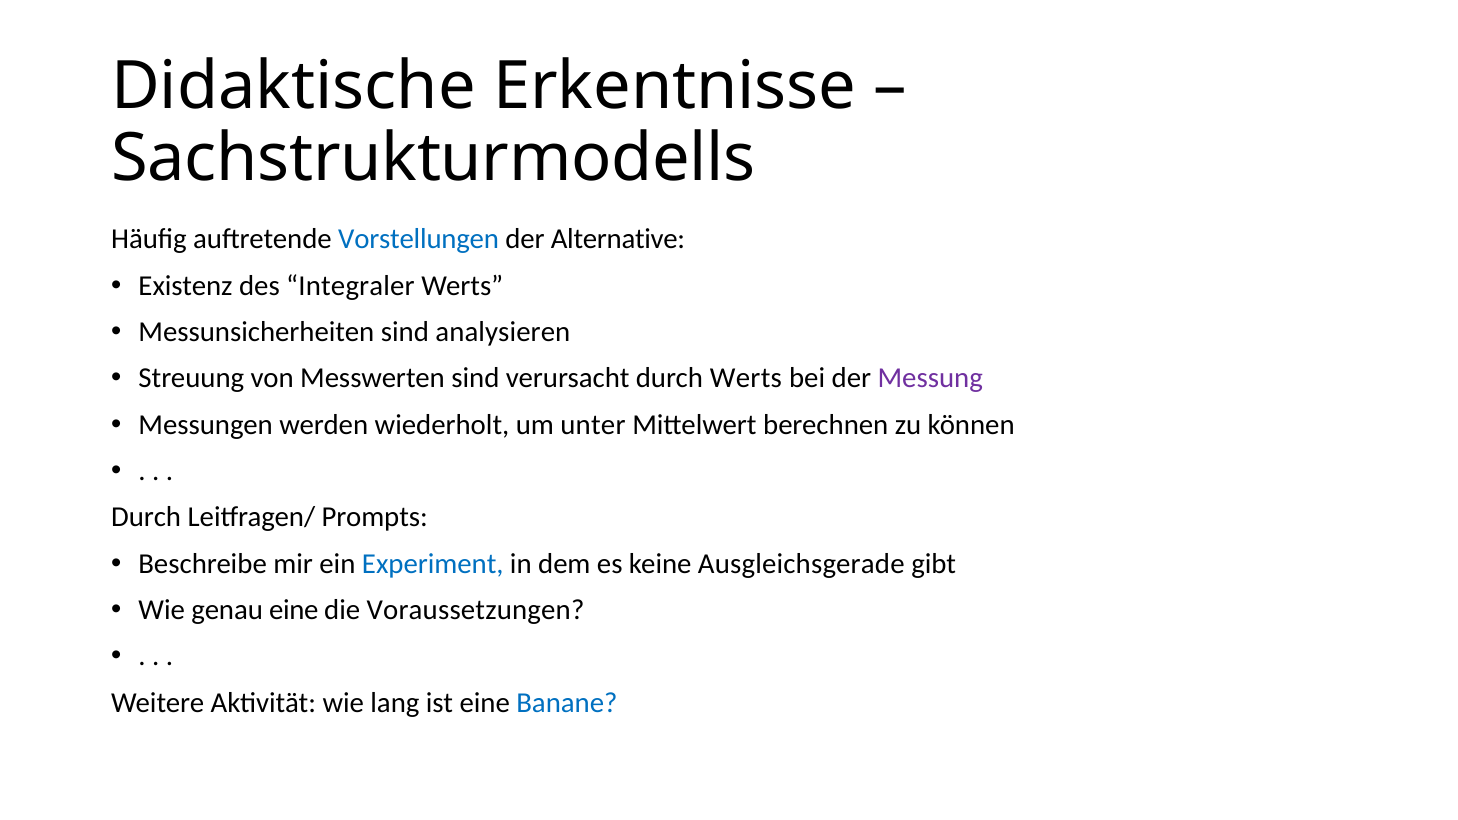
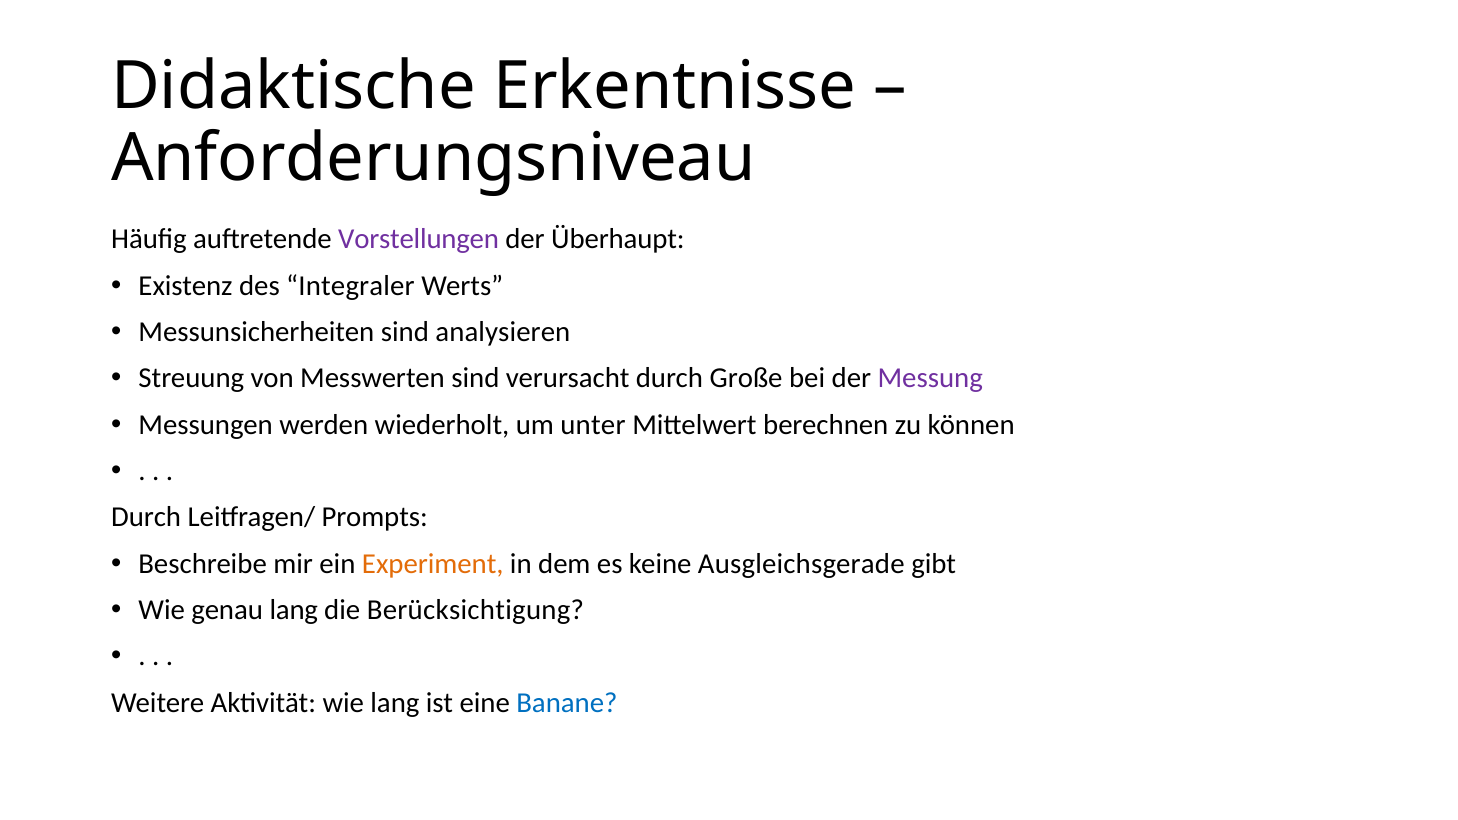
Sachstrukturmodells: Sachstrukturmodells -> Anforderungsniveau
Vorstellungen colour: blue -> purple
Alternative: Alternative -> Überhaupt
durch Werts: Werts -> Große
Experiment colour: blue -> orange
genau eine: eine -> lang
Voraussetzungen: Voraussetzungen -> Berücksichtigung
